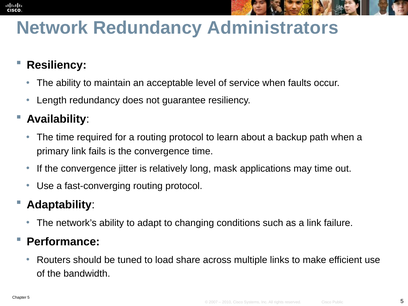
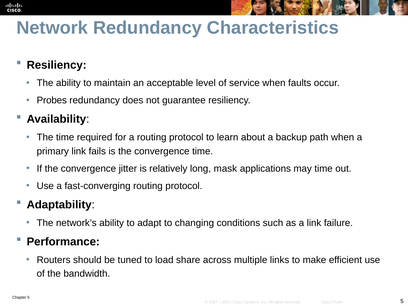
Administrators: Administrators -> Characteristics
Length: Length -> Probes
